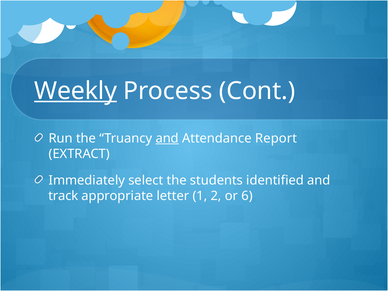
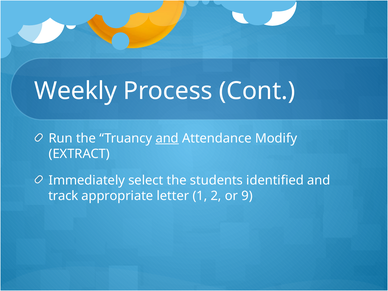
Weekly underline: present -> none
Report: Report -> Modify
6: 6 -> 9
